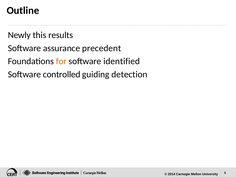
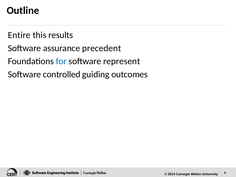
Newly: Newly -> Entire
for colour: orange -> blue
identified: identified -> represent
detection: detection -> outcomes
